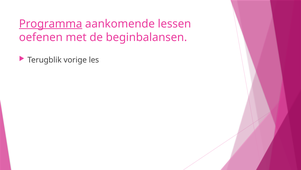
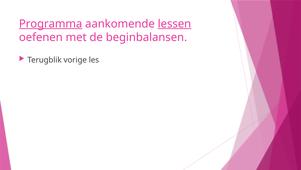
lessen underline: none -> present
